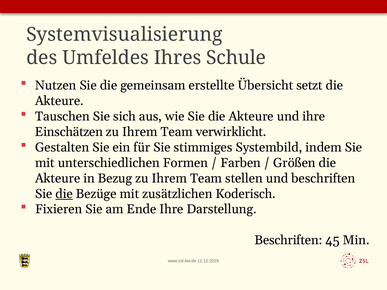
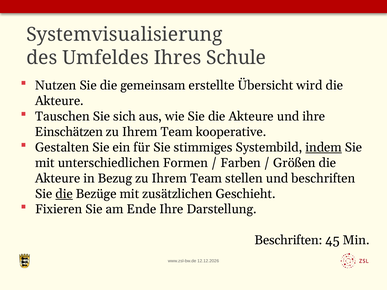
setzt: setzt -> wird
verwirklicht: verwirklicht -> kooperative
indem underline: none -> present
Koderisch: Koderisch -> Geschieht
